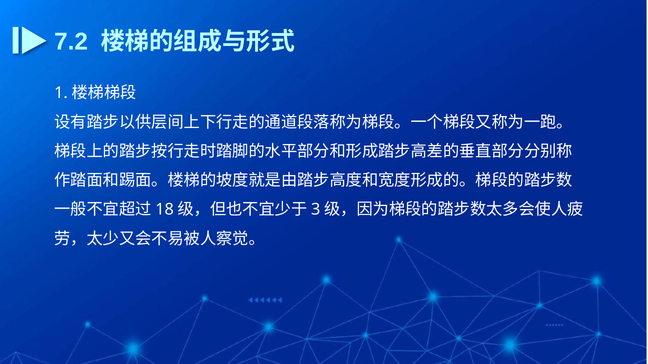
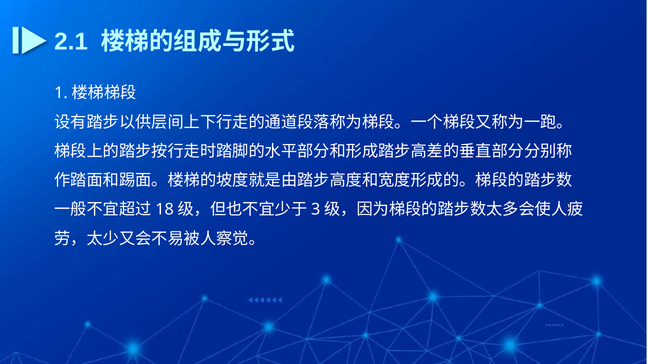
7.2: 7.2 -> 2.1
